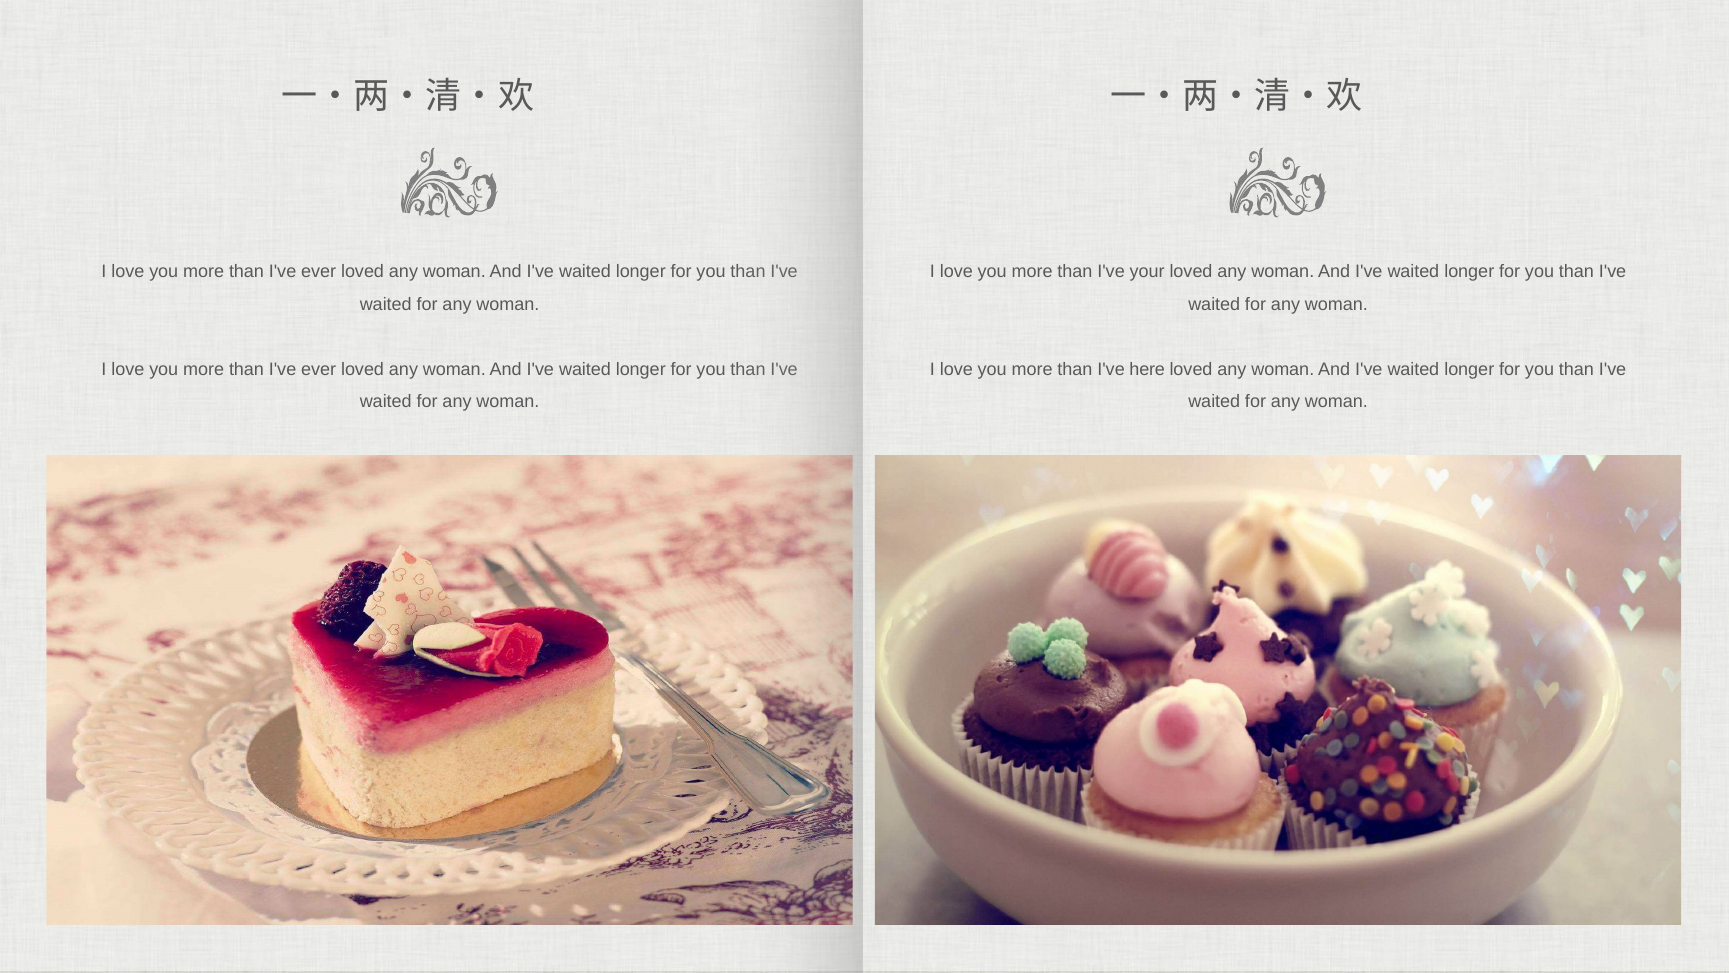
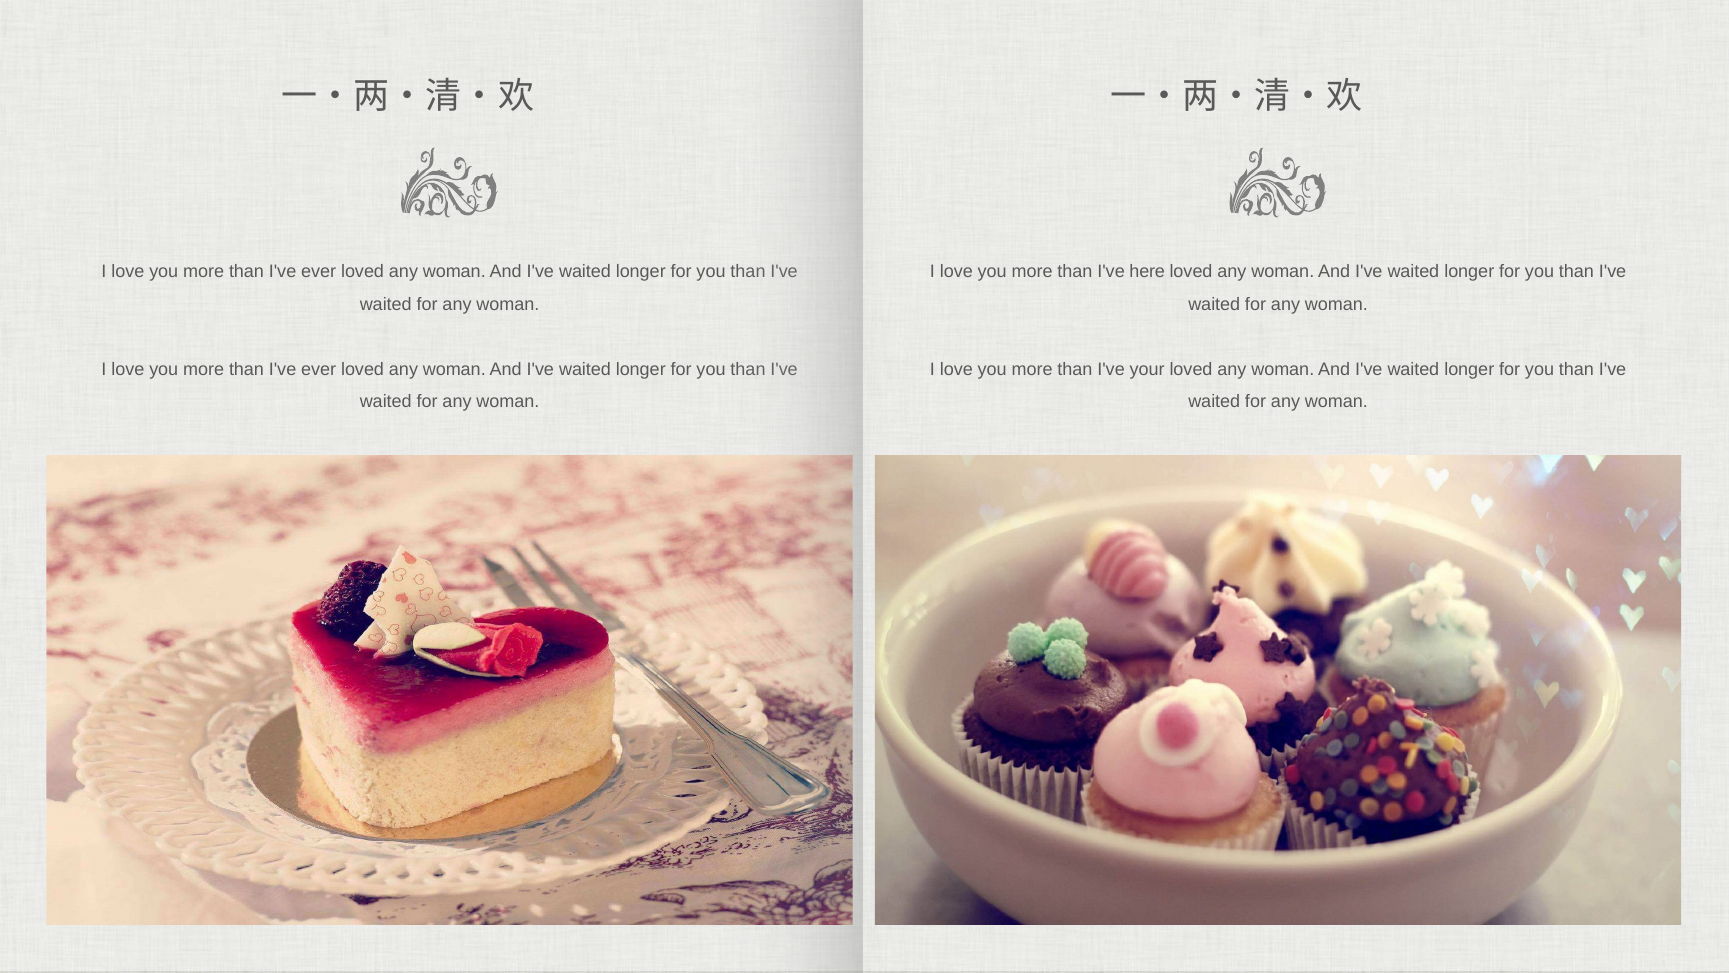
your: your -> here
here: here -> your
